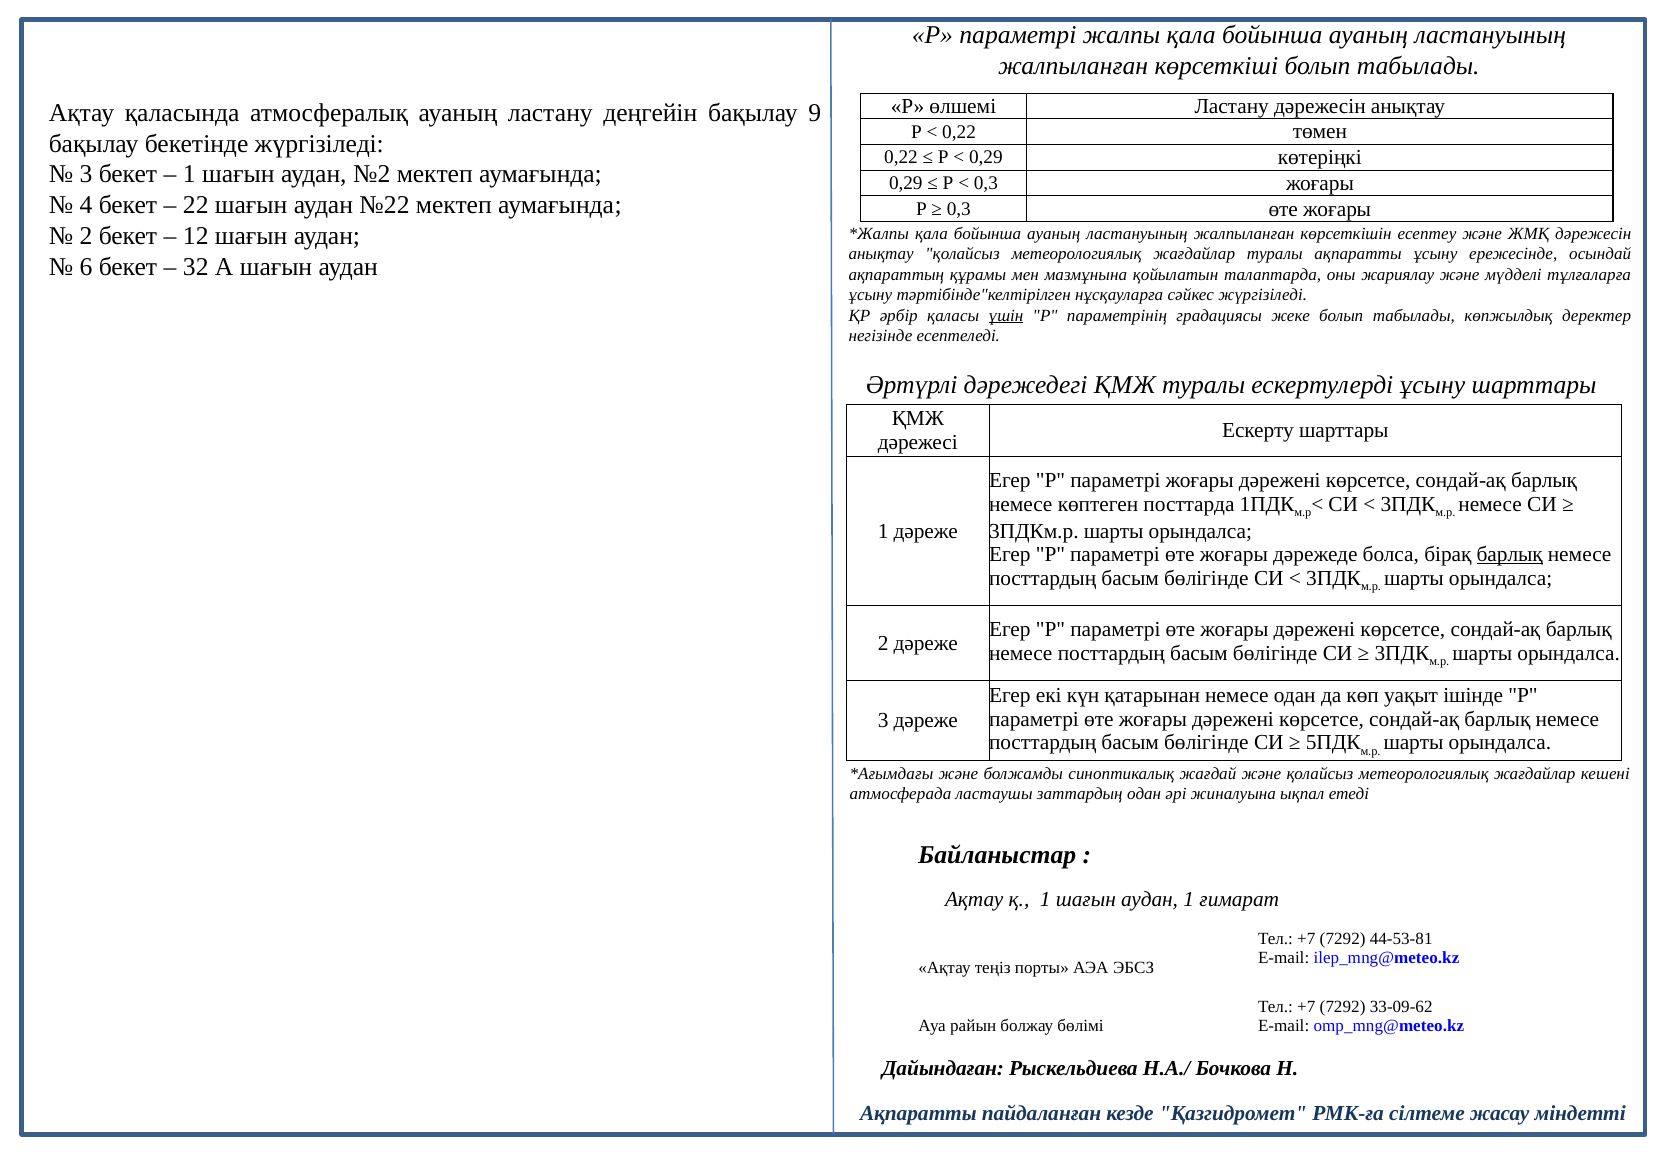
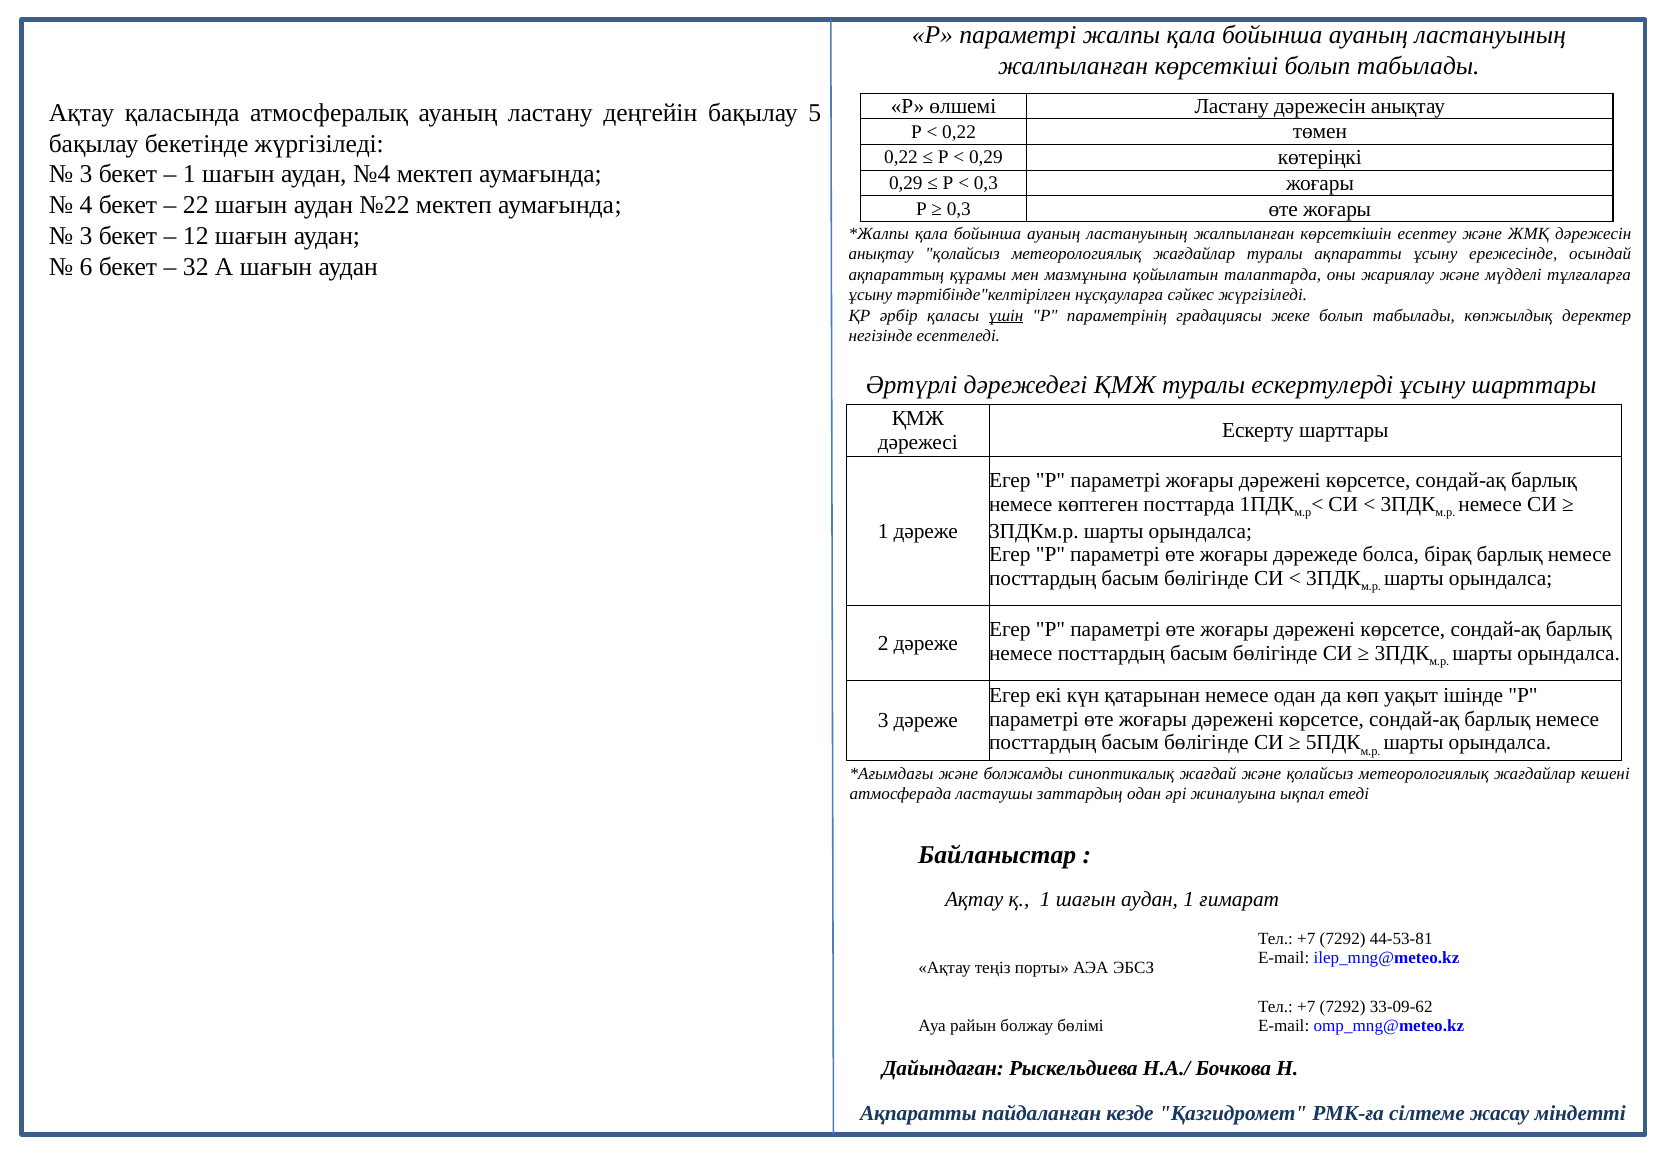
9: 9 -> 5
№2: №2 -> №4
2 at (86, 236): 2 -> 3
барлық at (1510, 555) underline: present -> none
